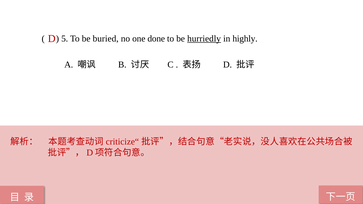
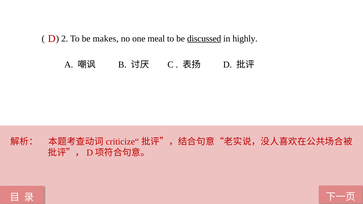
5: 5 -> 2
buried: buried -> makes
done: done -> meal
hurriedly: hurriedly -> discussed
